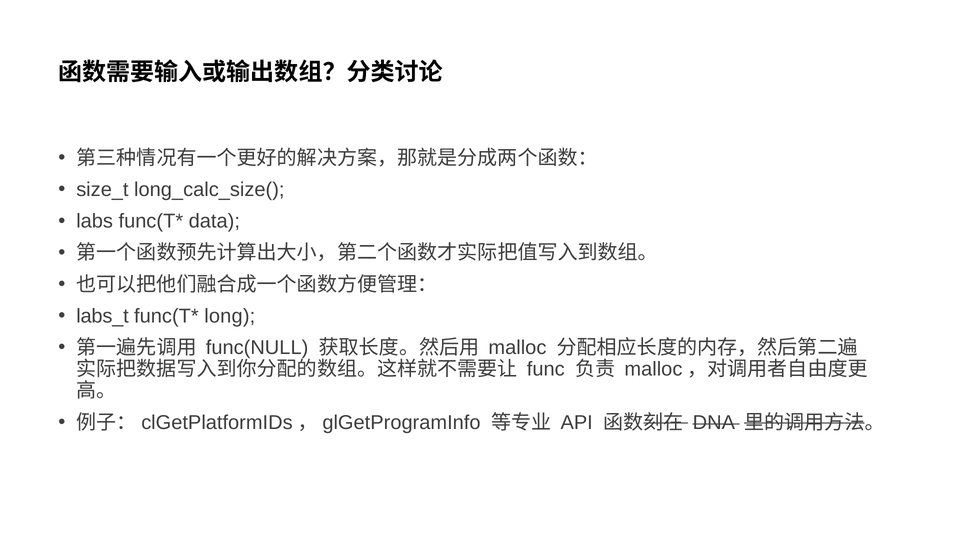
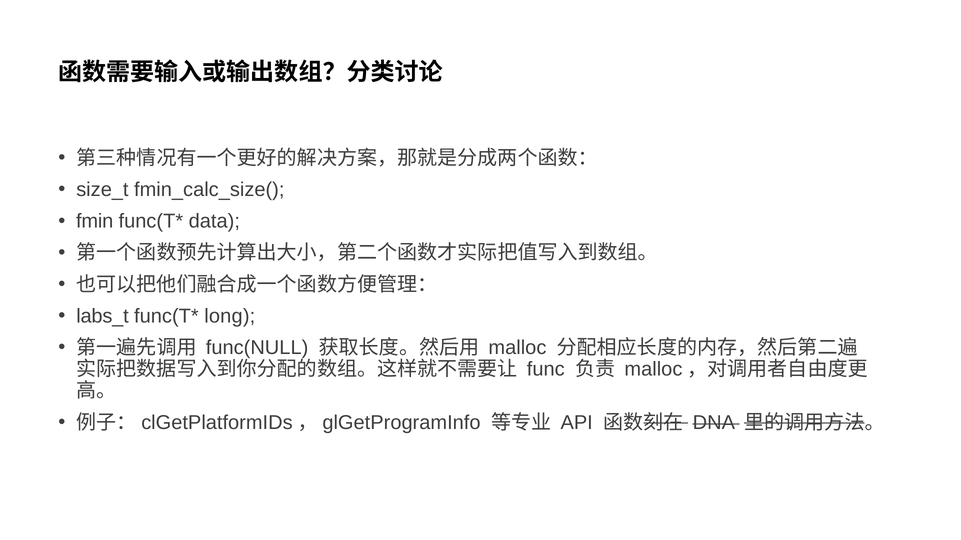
long_calc_size(: long_calc_size( -> fmin_calc_size(
labs: labs -> fmin
